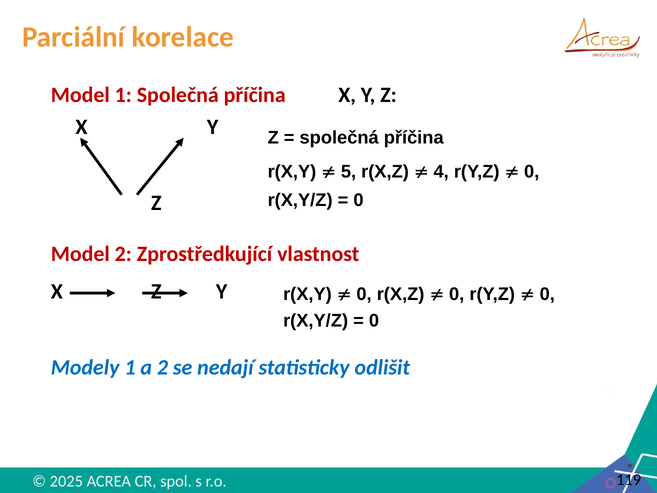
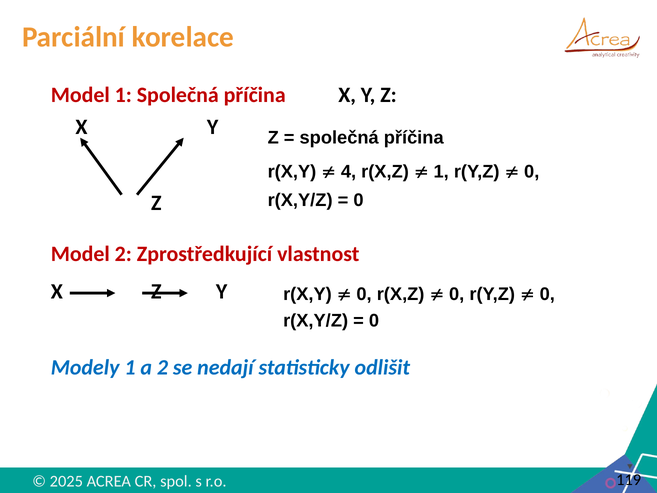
5: 5 -> 4
4 at (441, 171): 4 -> 1
